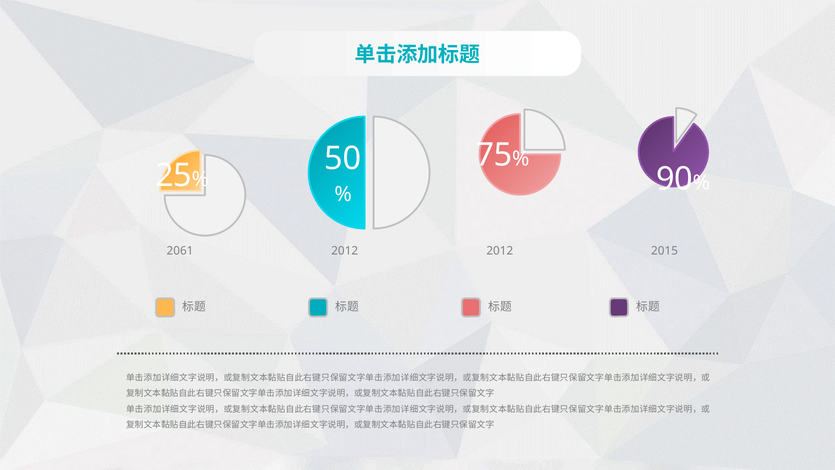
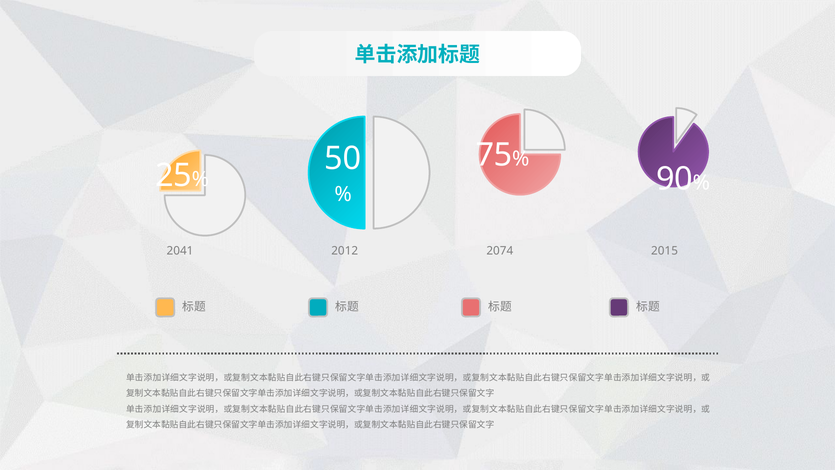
2061: 2061 -> 2041
2012 2012: 2012 -> 2074
